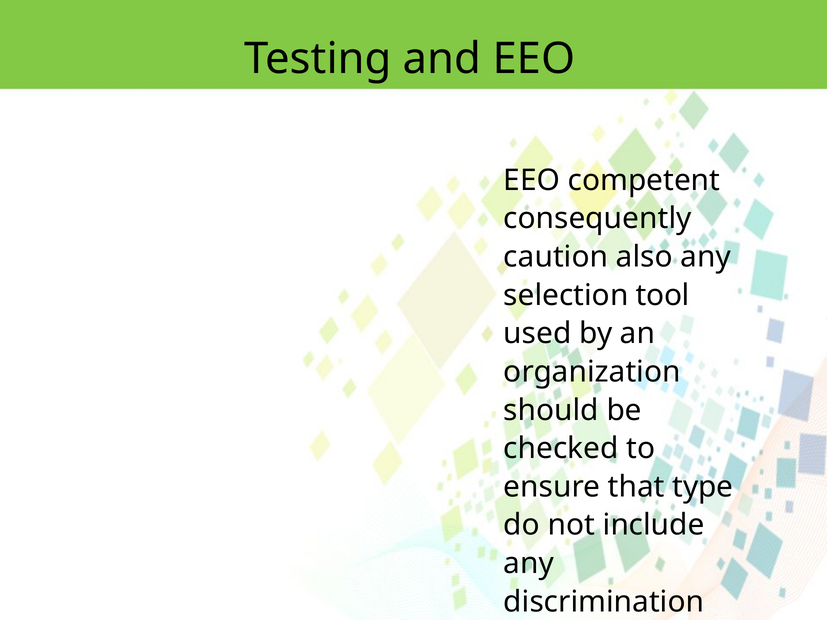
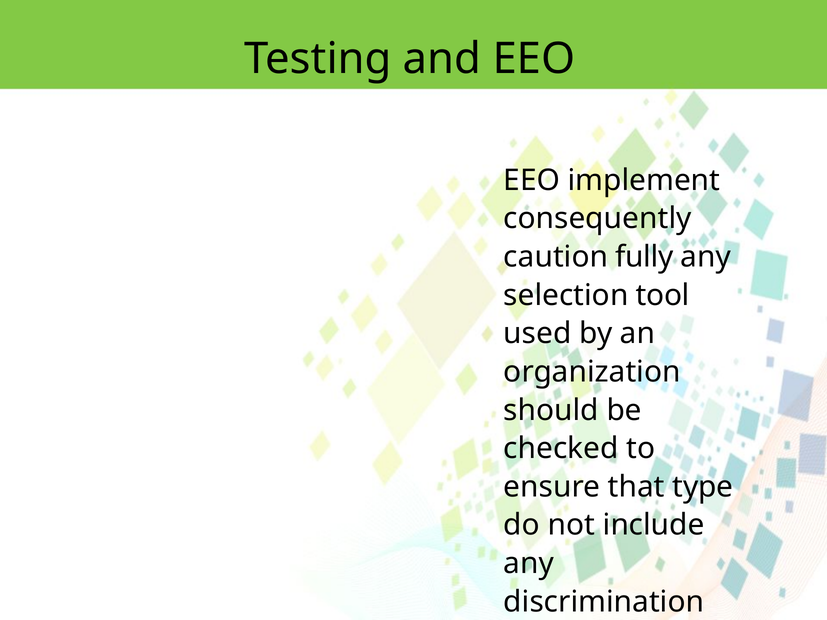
competent: competent -> implement
also: also -> fully
